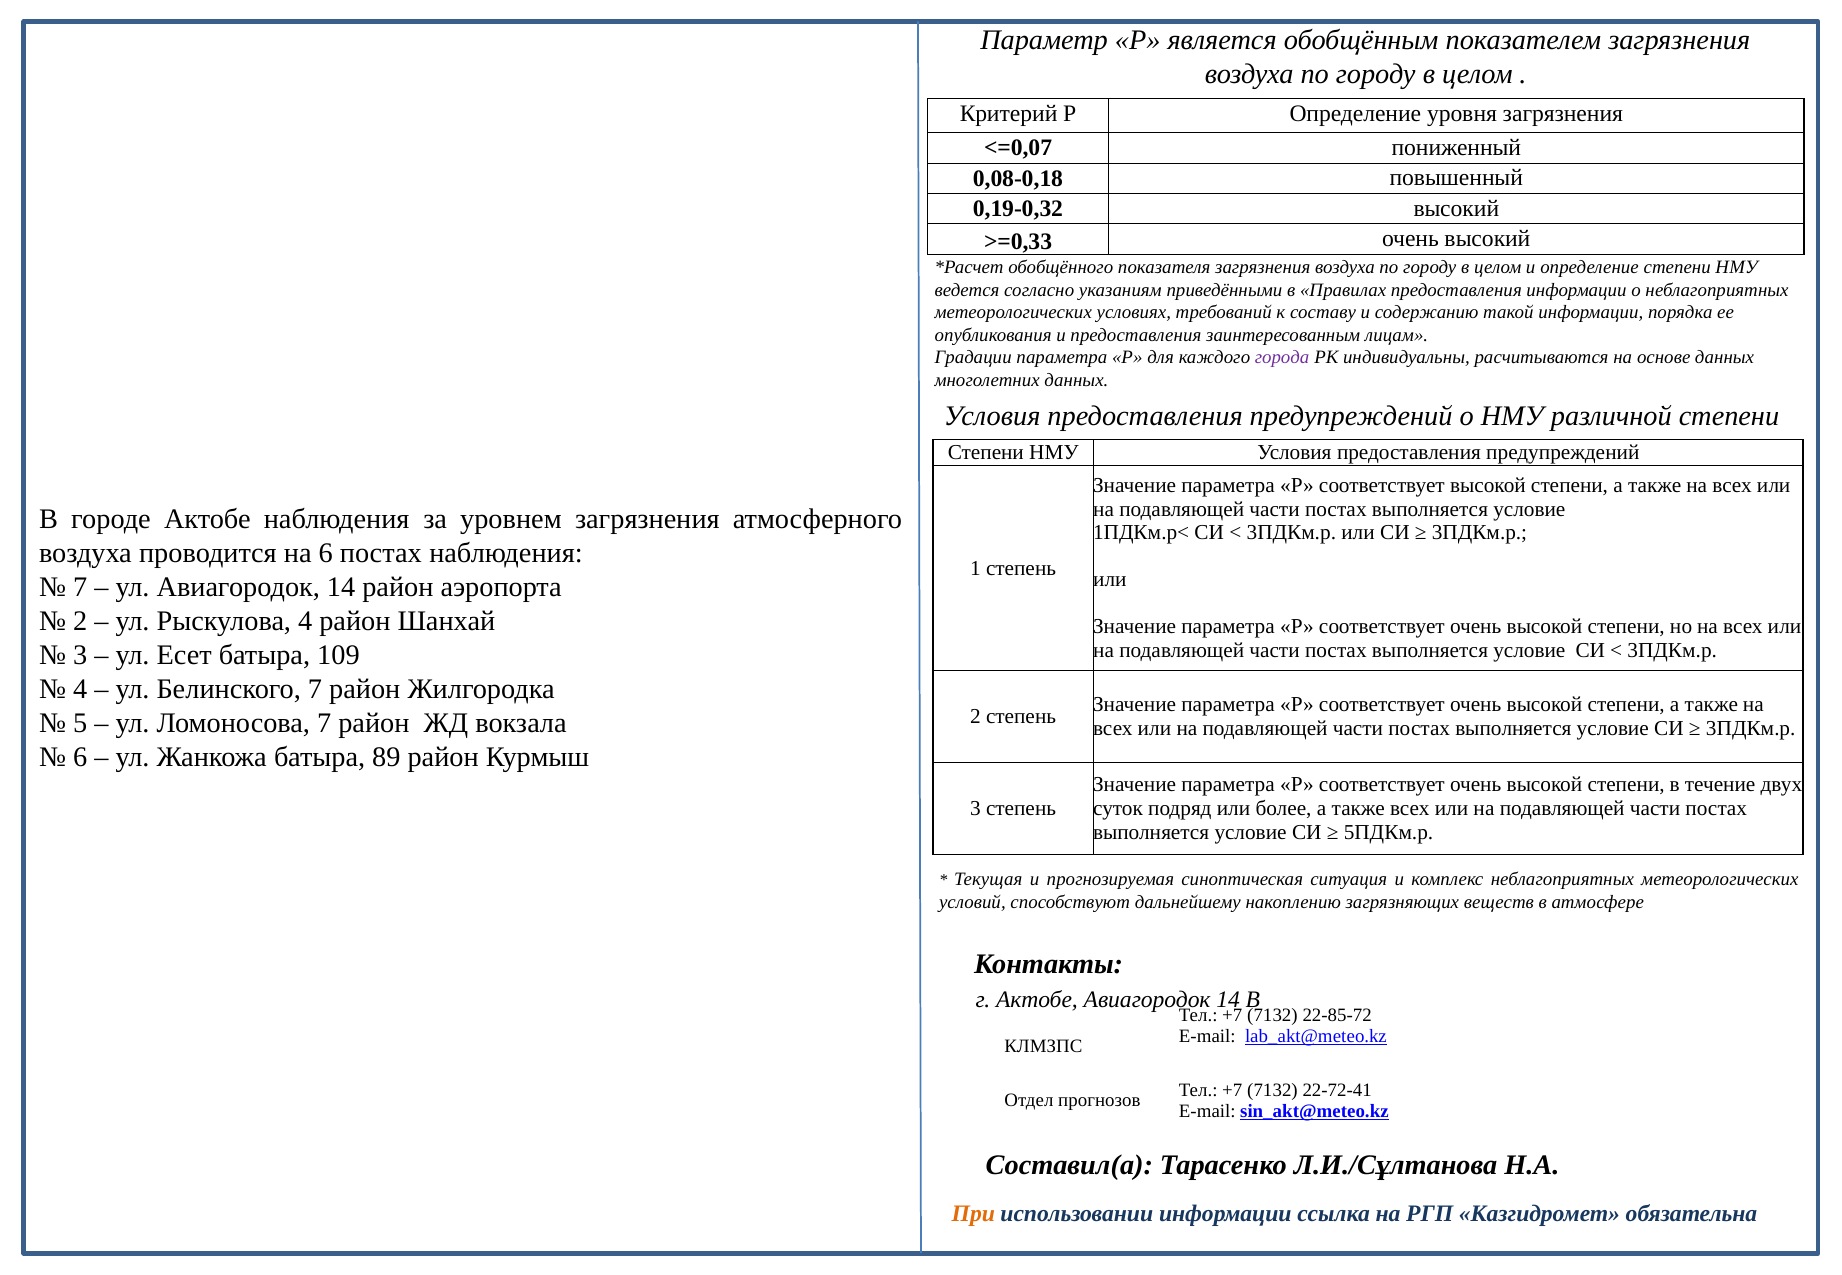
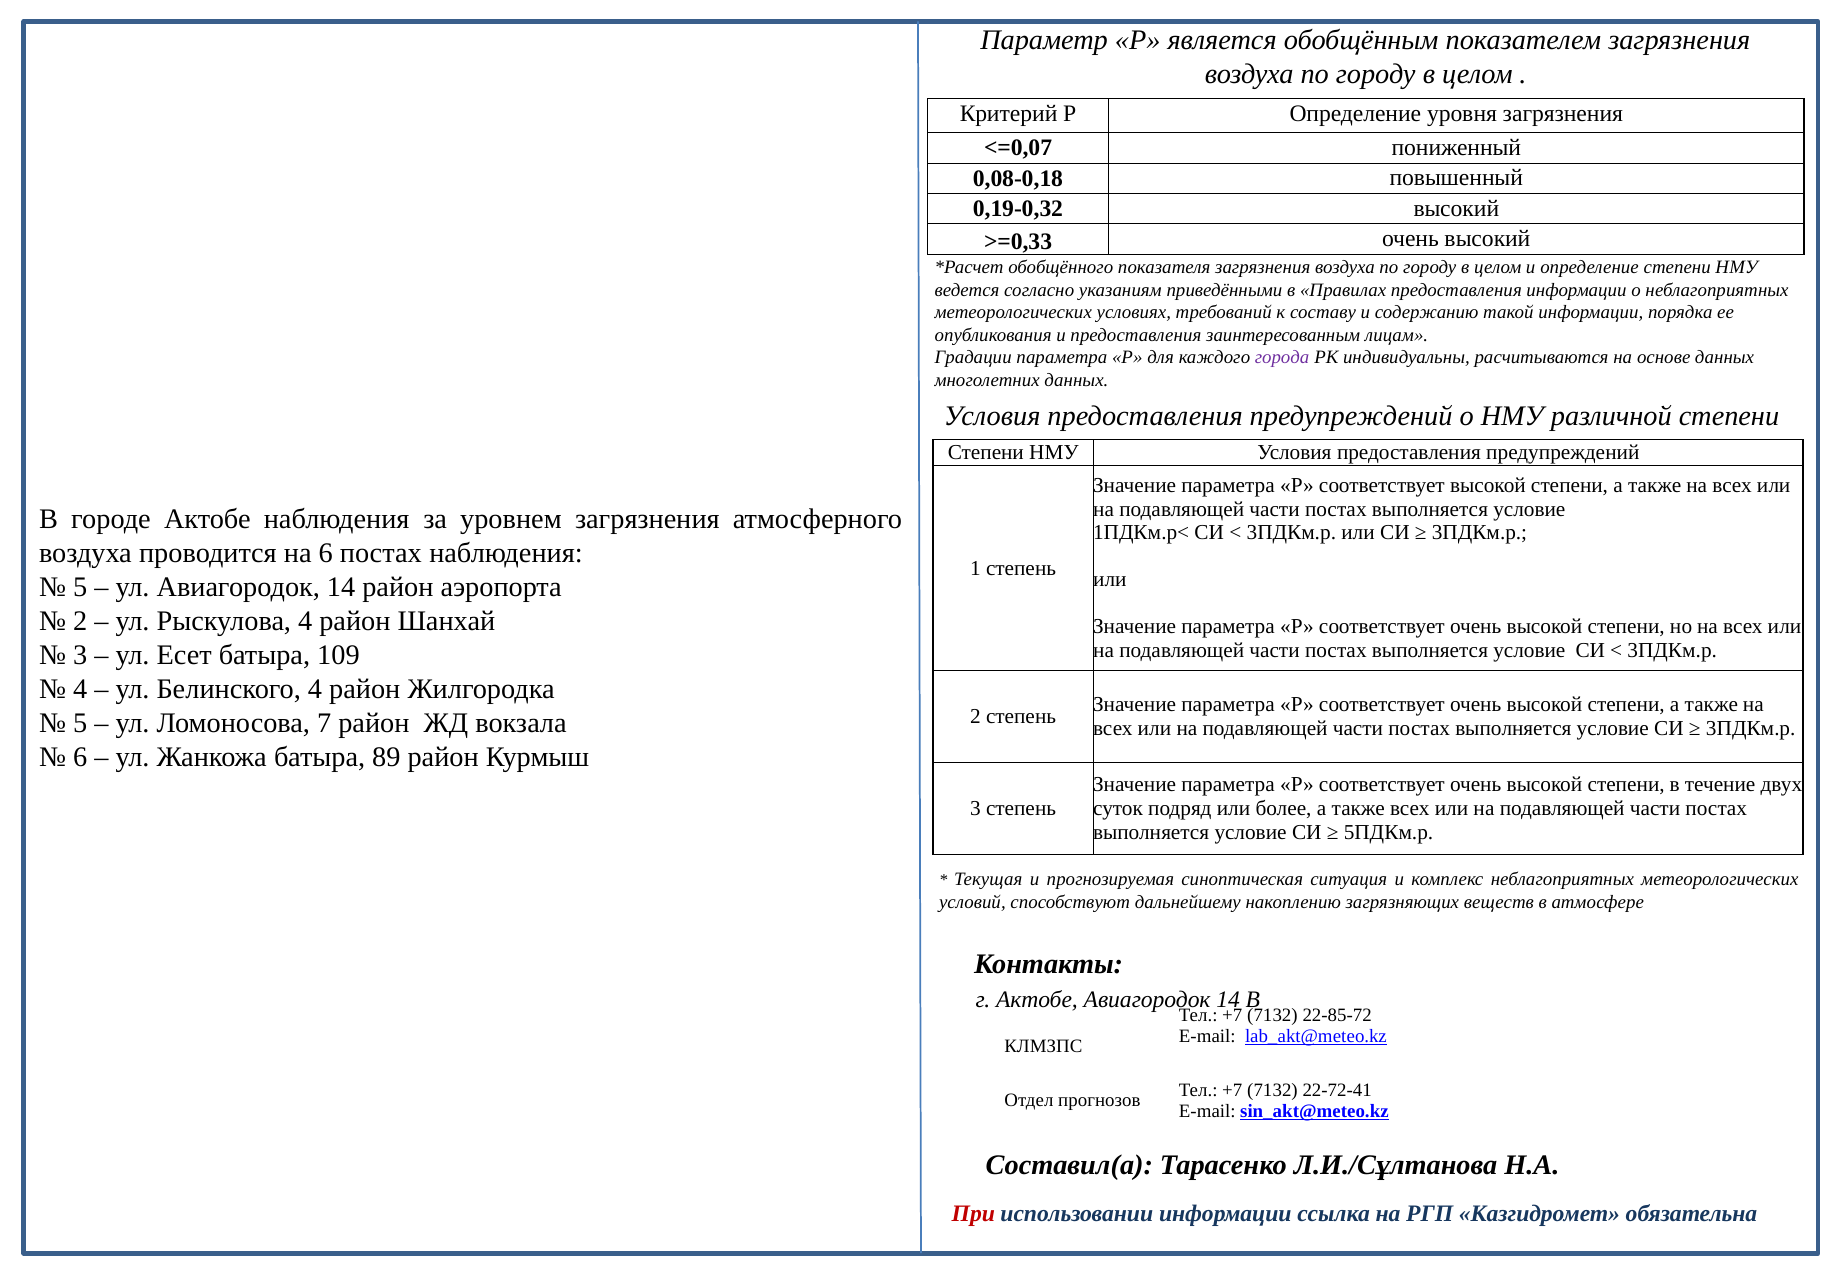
7 at (80, 587): 7 -> 5
Белинского 7: 7 -> 4
При colour: orange -> red
